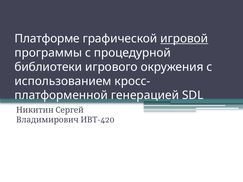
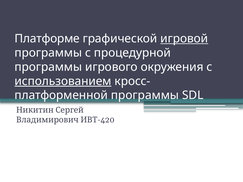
библиотеки at (48, 67): библиотеки -> программы
использованием underline: none -> present
генерацией at (145, 95): генерацией -> программы
